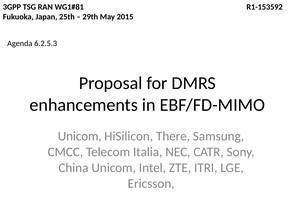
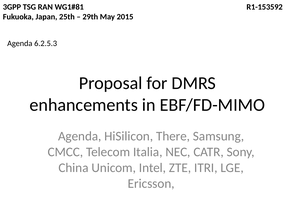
Unicom at (80, 136): Unicom -> Agenda
